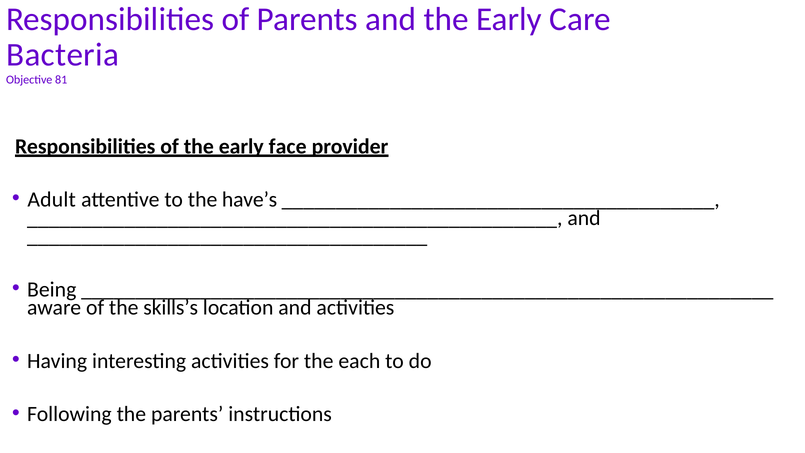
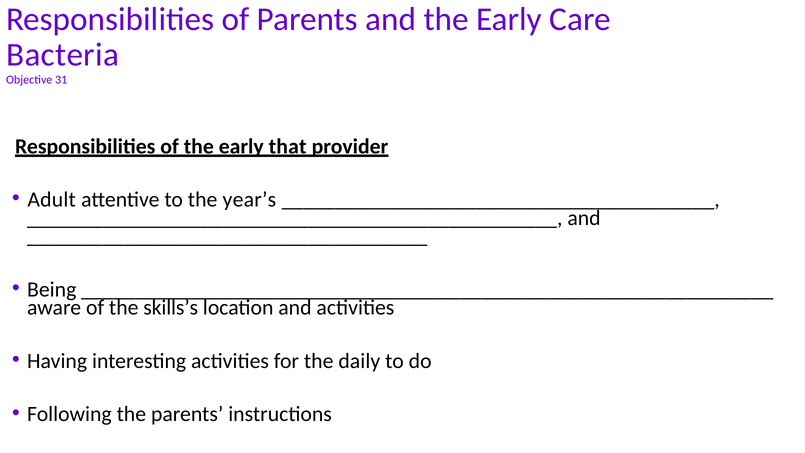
81: 81 -> 31
face: face -> that
have’s: have’s -> year’s
each: each -> daily
